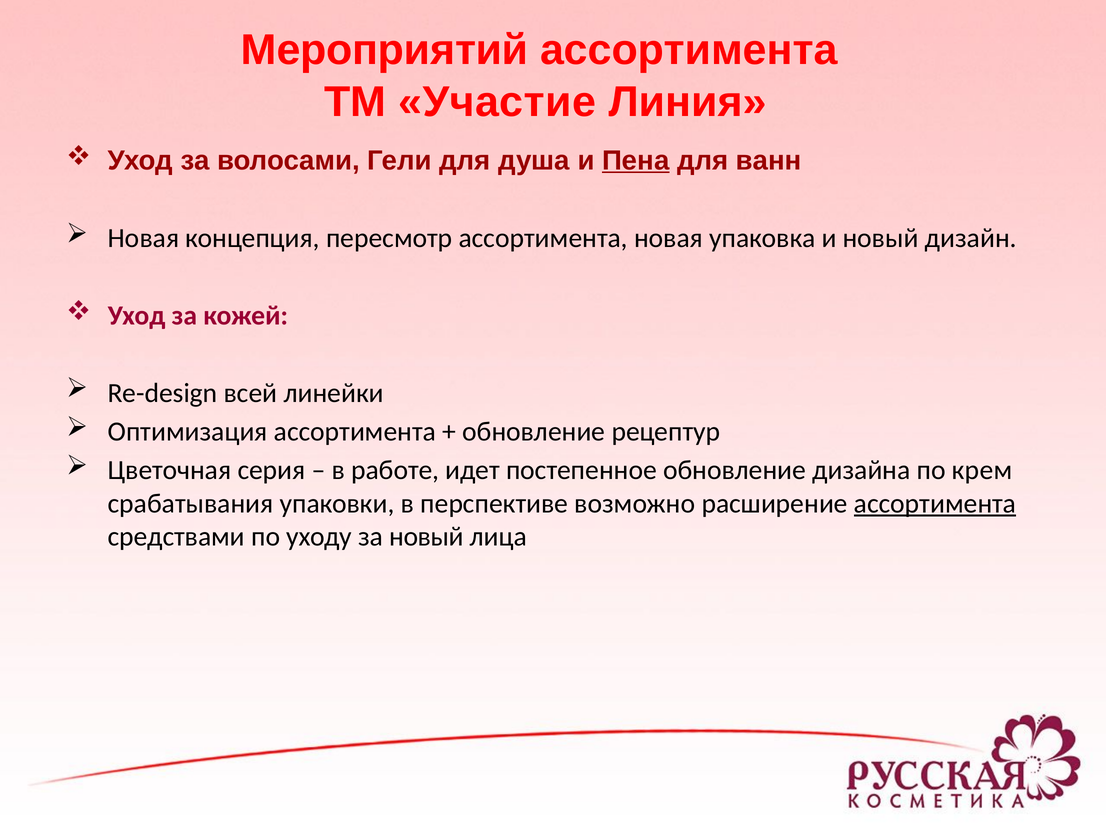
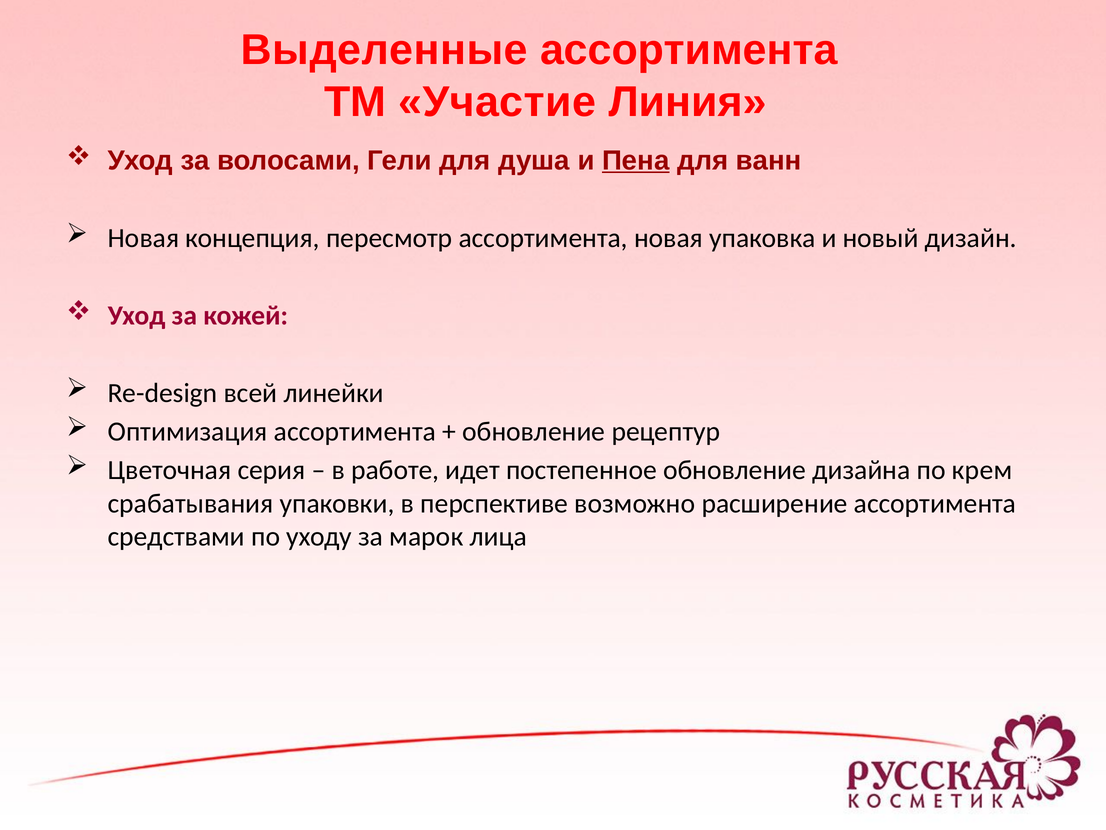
Мероприятий: Мероприятий -> Выделенные
ассортимента at (935, 503) underline: present -> none
за новый: новый -> марок
